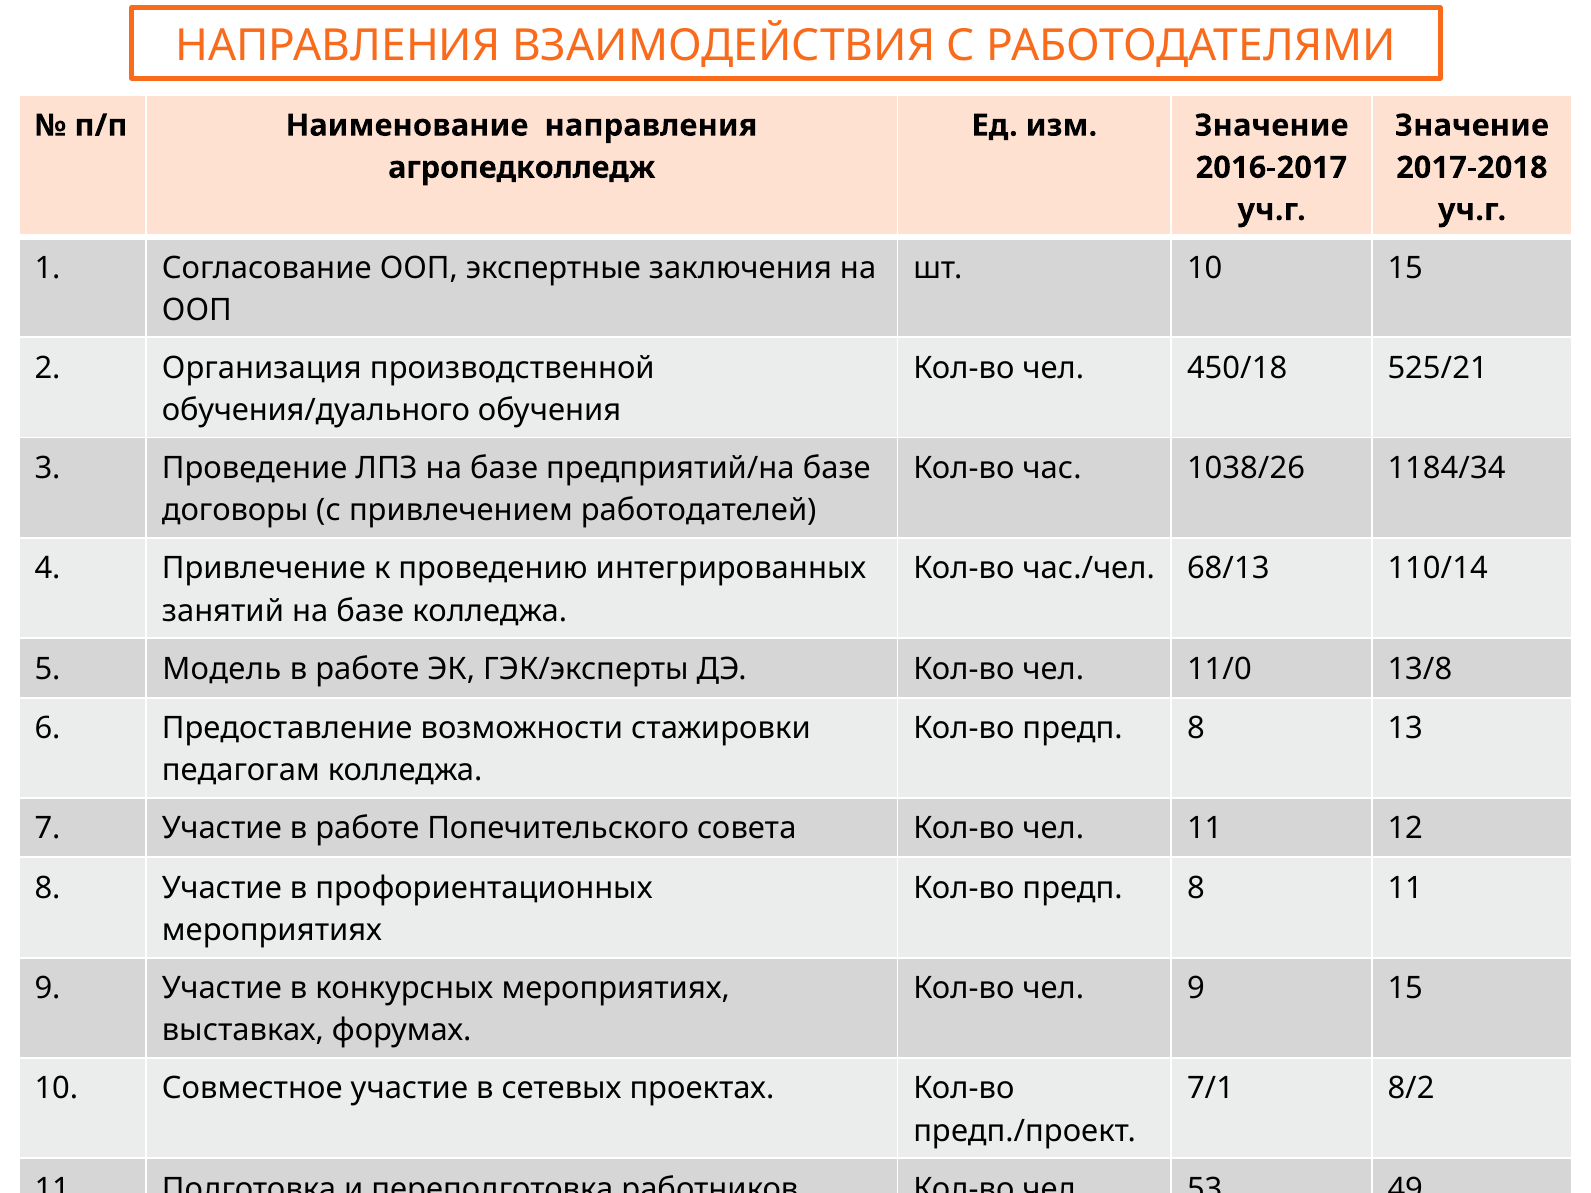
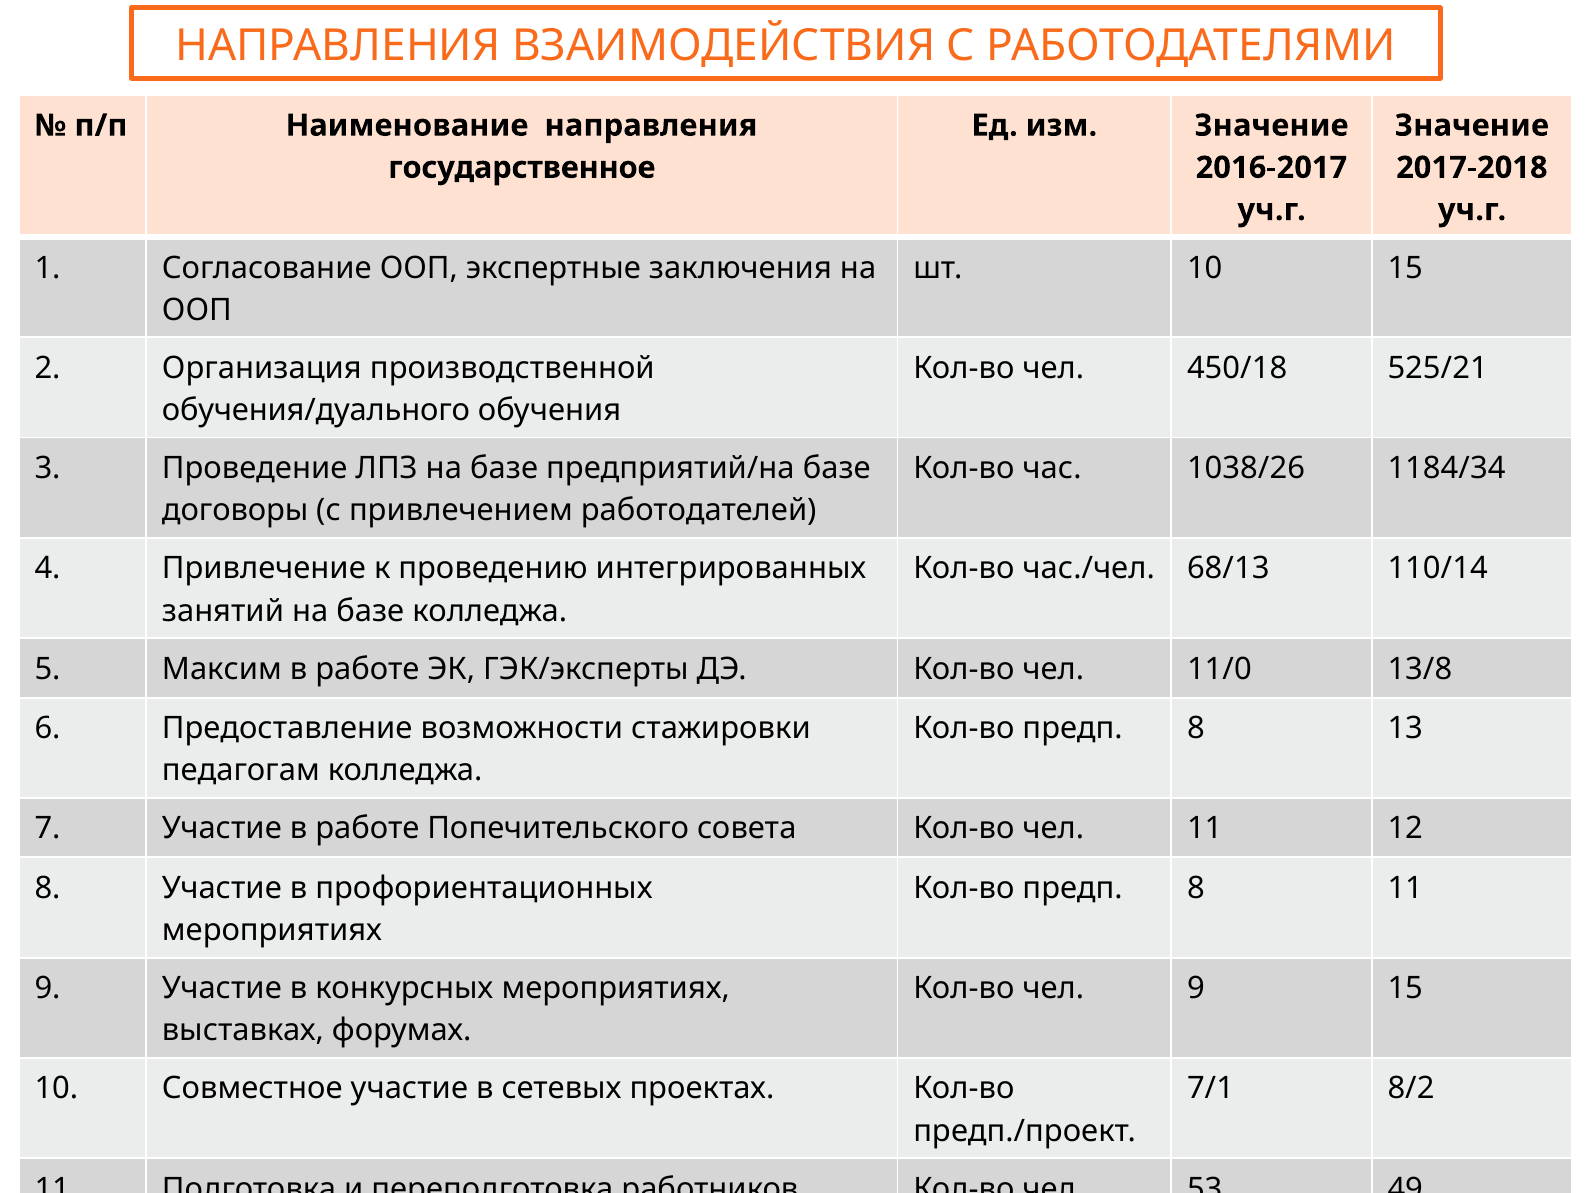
агропедколледж: агропедколледж -> государственное
Модель: Модель -> Максим
